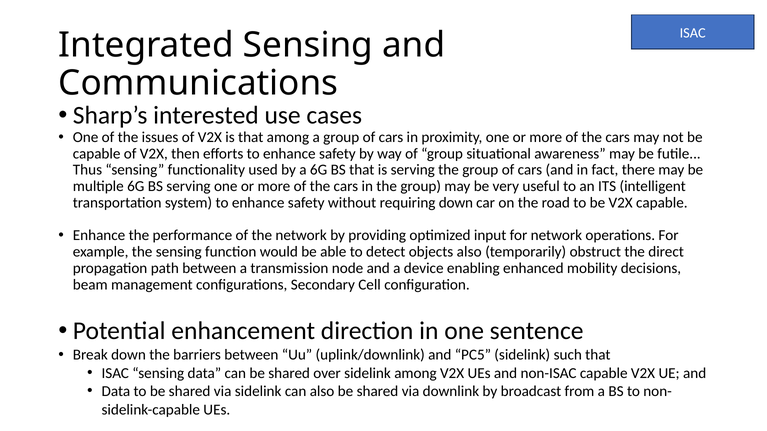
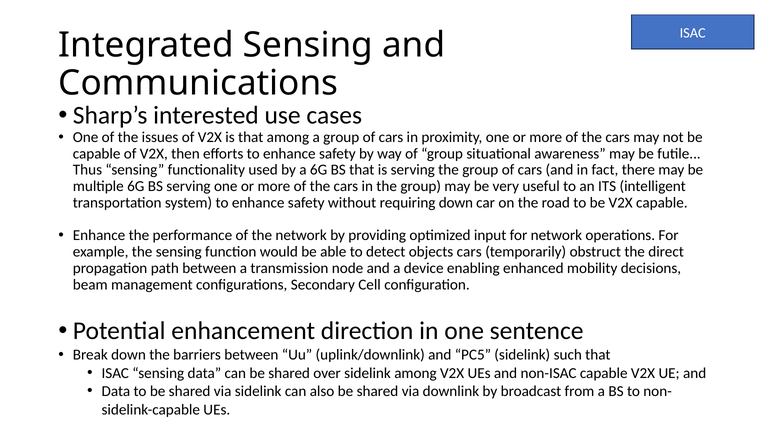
objects also: also -> cars
